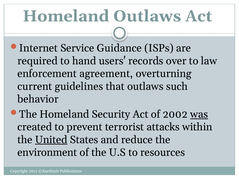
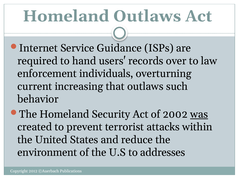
agreement: agreement -> individuals
guidelines: guidelines -> increasing
United underline: present -> none
resources: resources -> addresses
